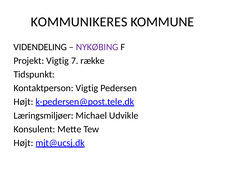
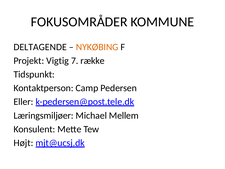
KOMMUNIKERES: KOMMUNIKERES -> FOKUSOMRÅDER
VIDENDELING: VIDENDELING -> DELTAGENDE
NYKØBING colour: purple -> orange
Kontaktperson Vigtig: Vigtig -> Camp
Højt at (23, 102): Højt -> Eller
Udvikle: Udvikle -> Mellem
